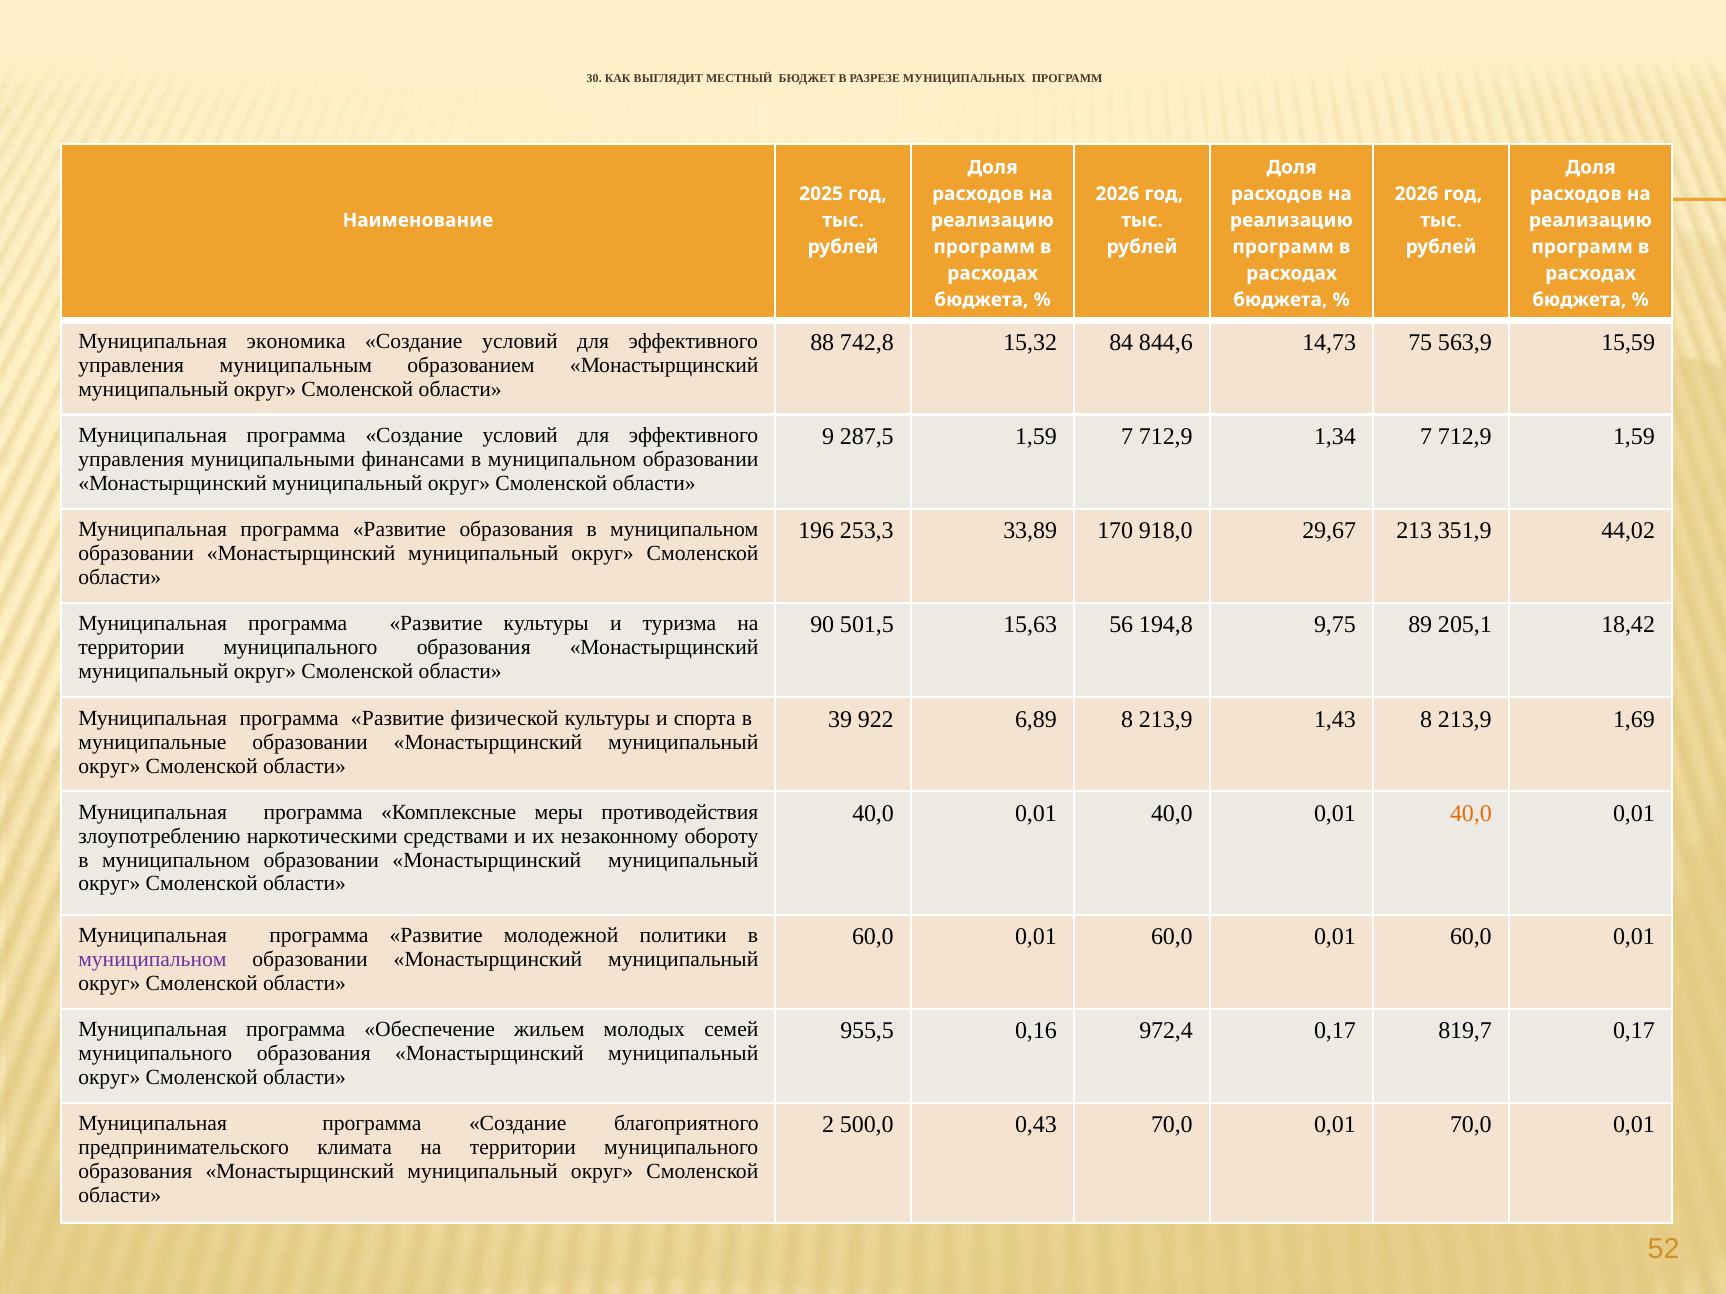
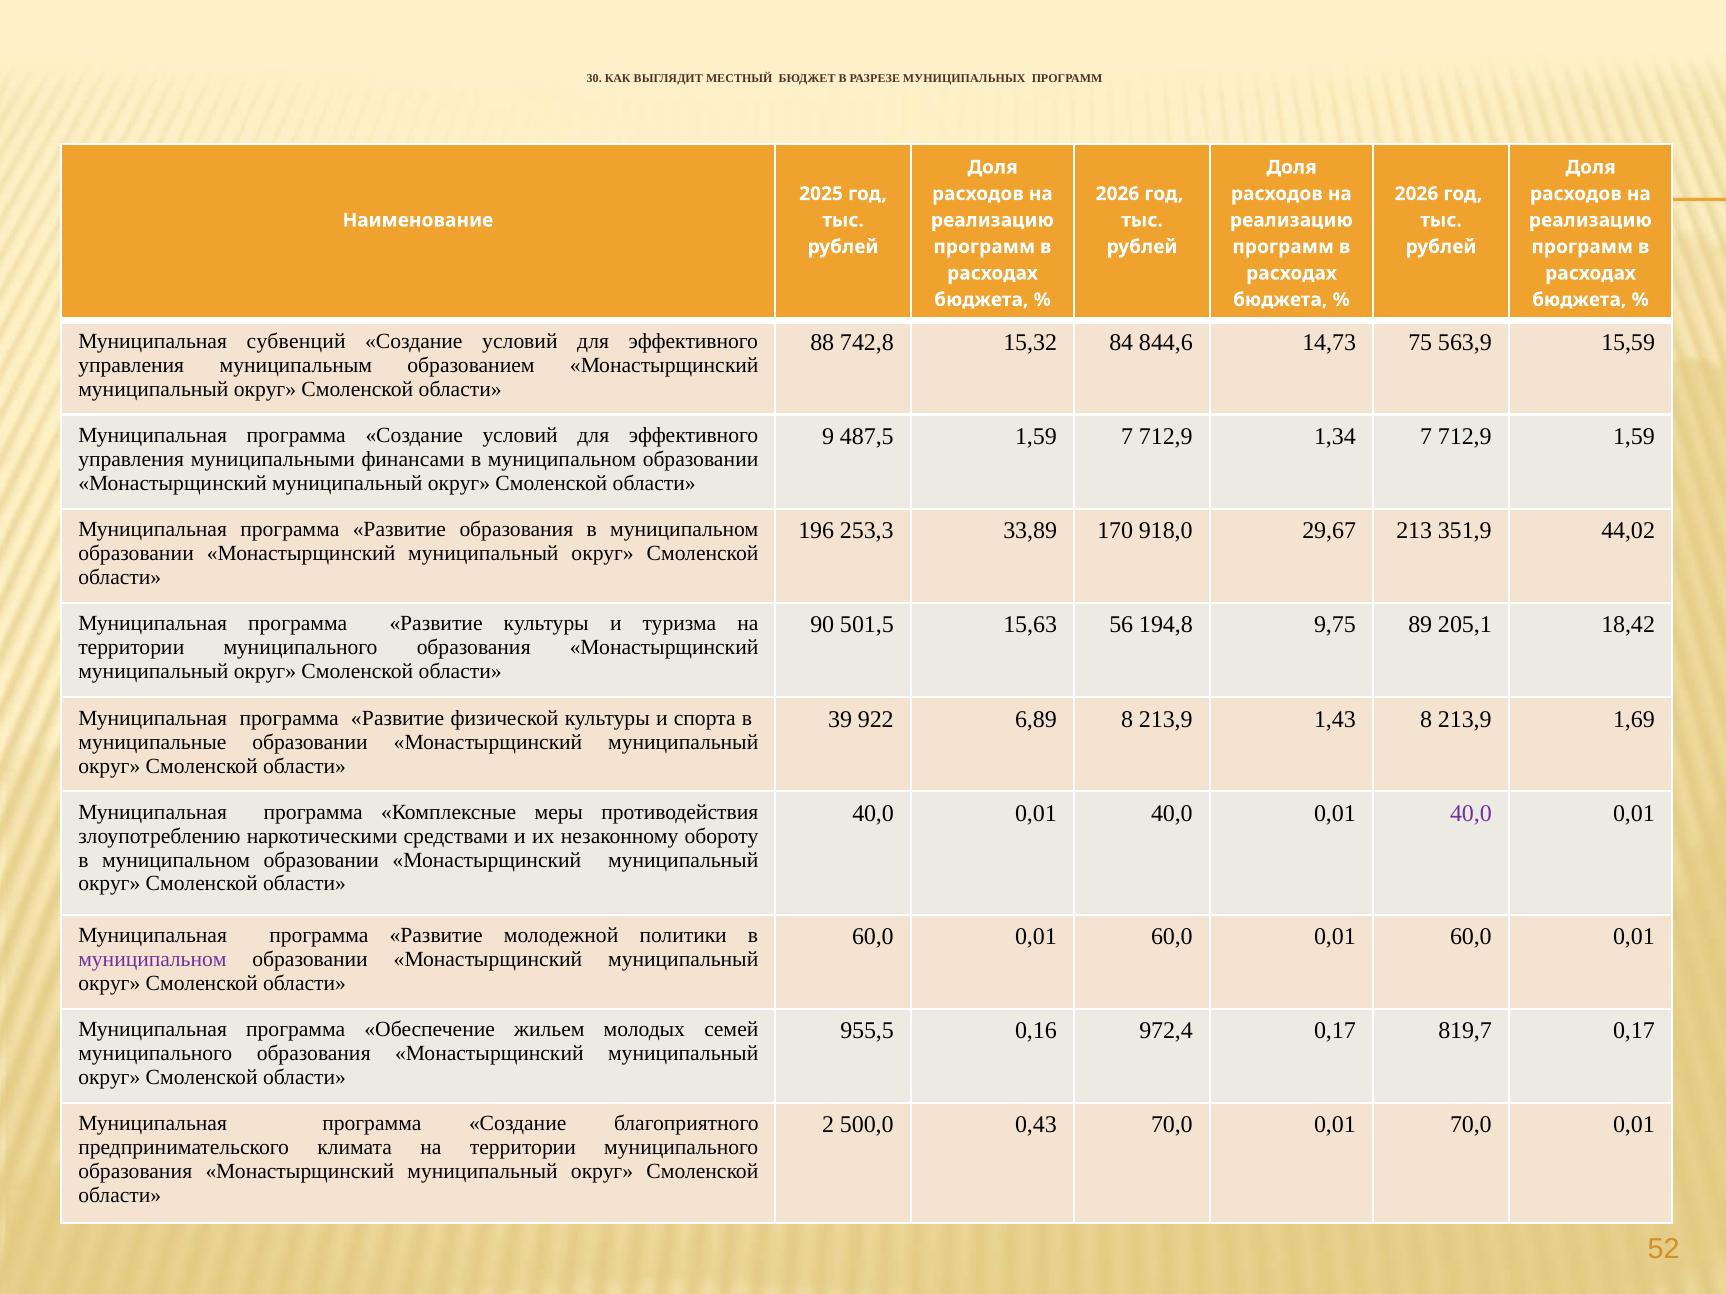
экономика: экономика -> субвенций
287,5: 287,5 -> 487,5
40,0 at (1471, 814) colour: orange -> purple
